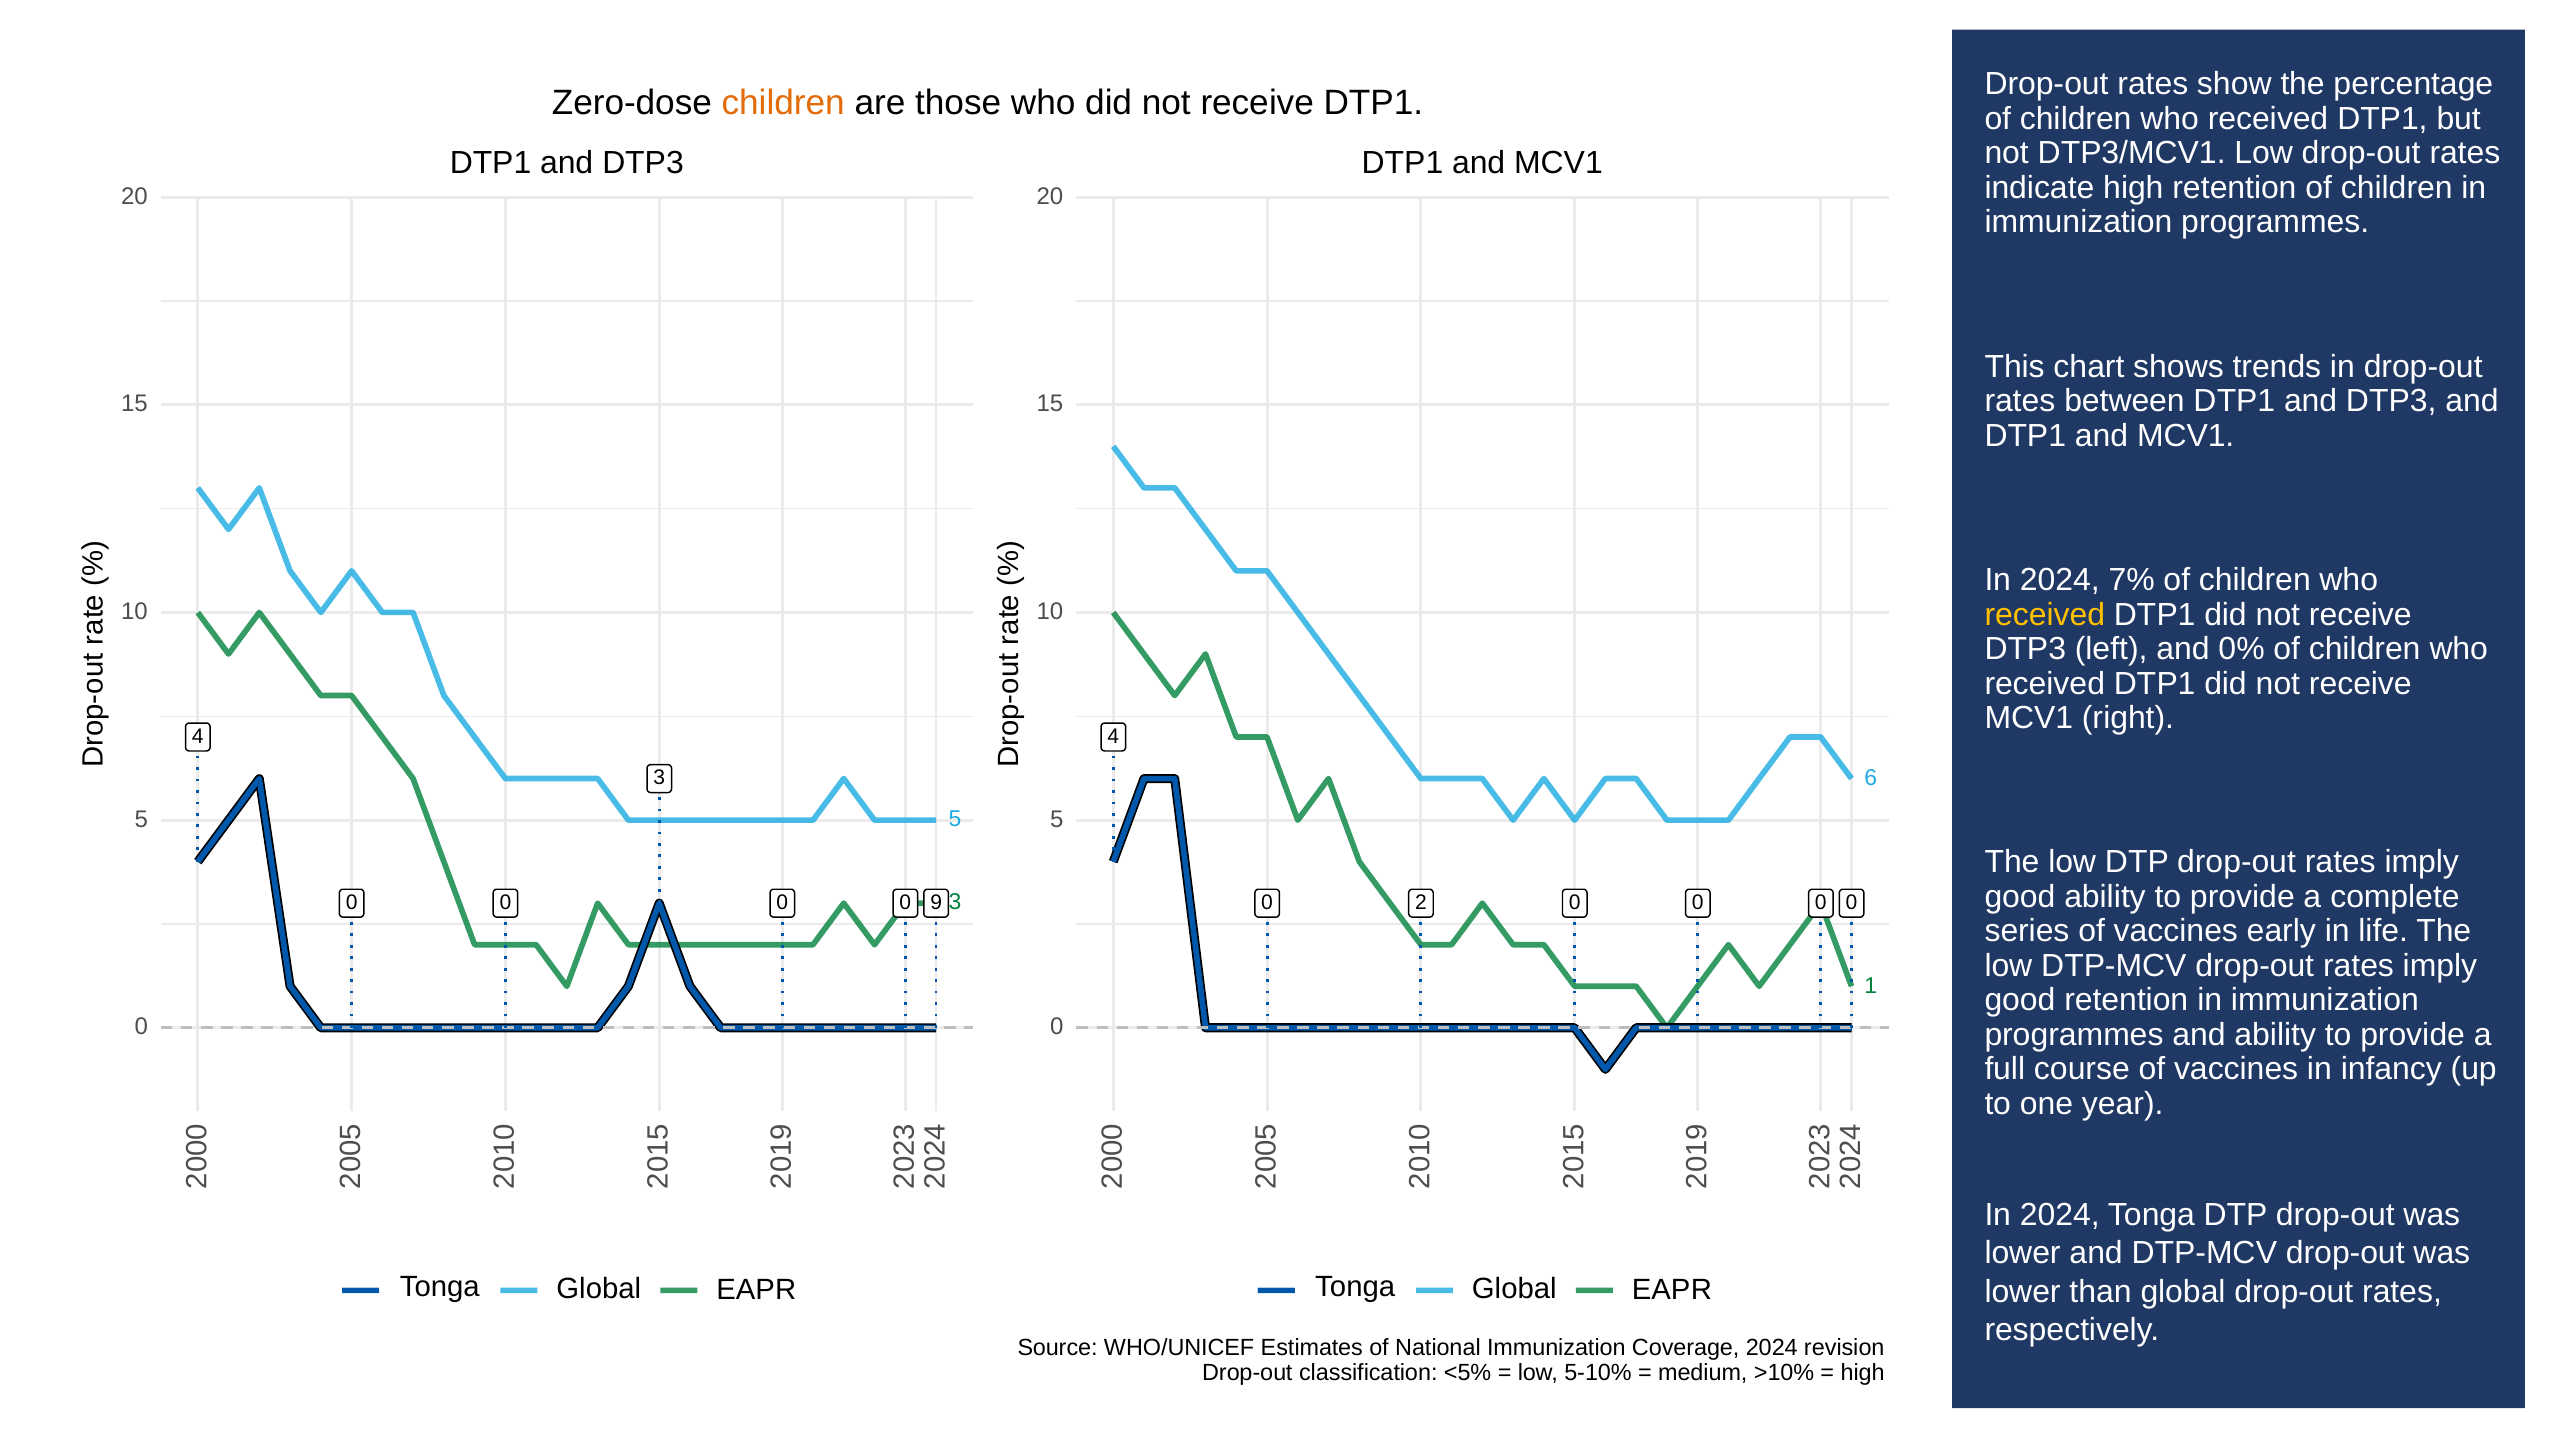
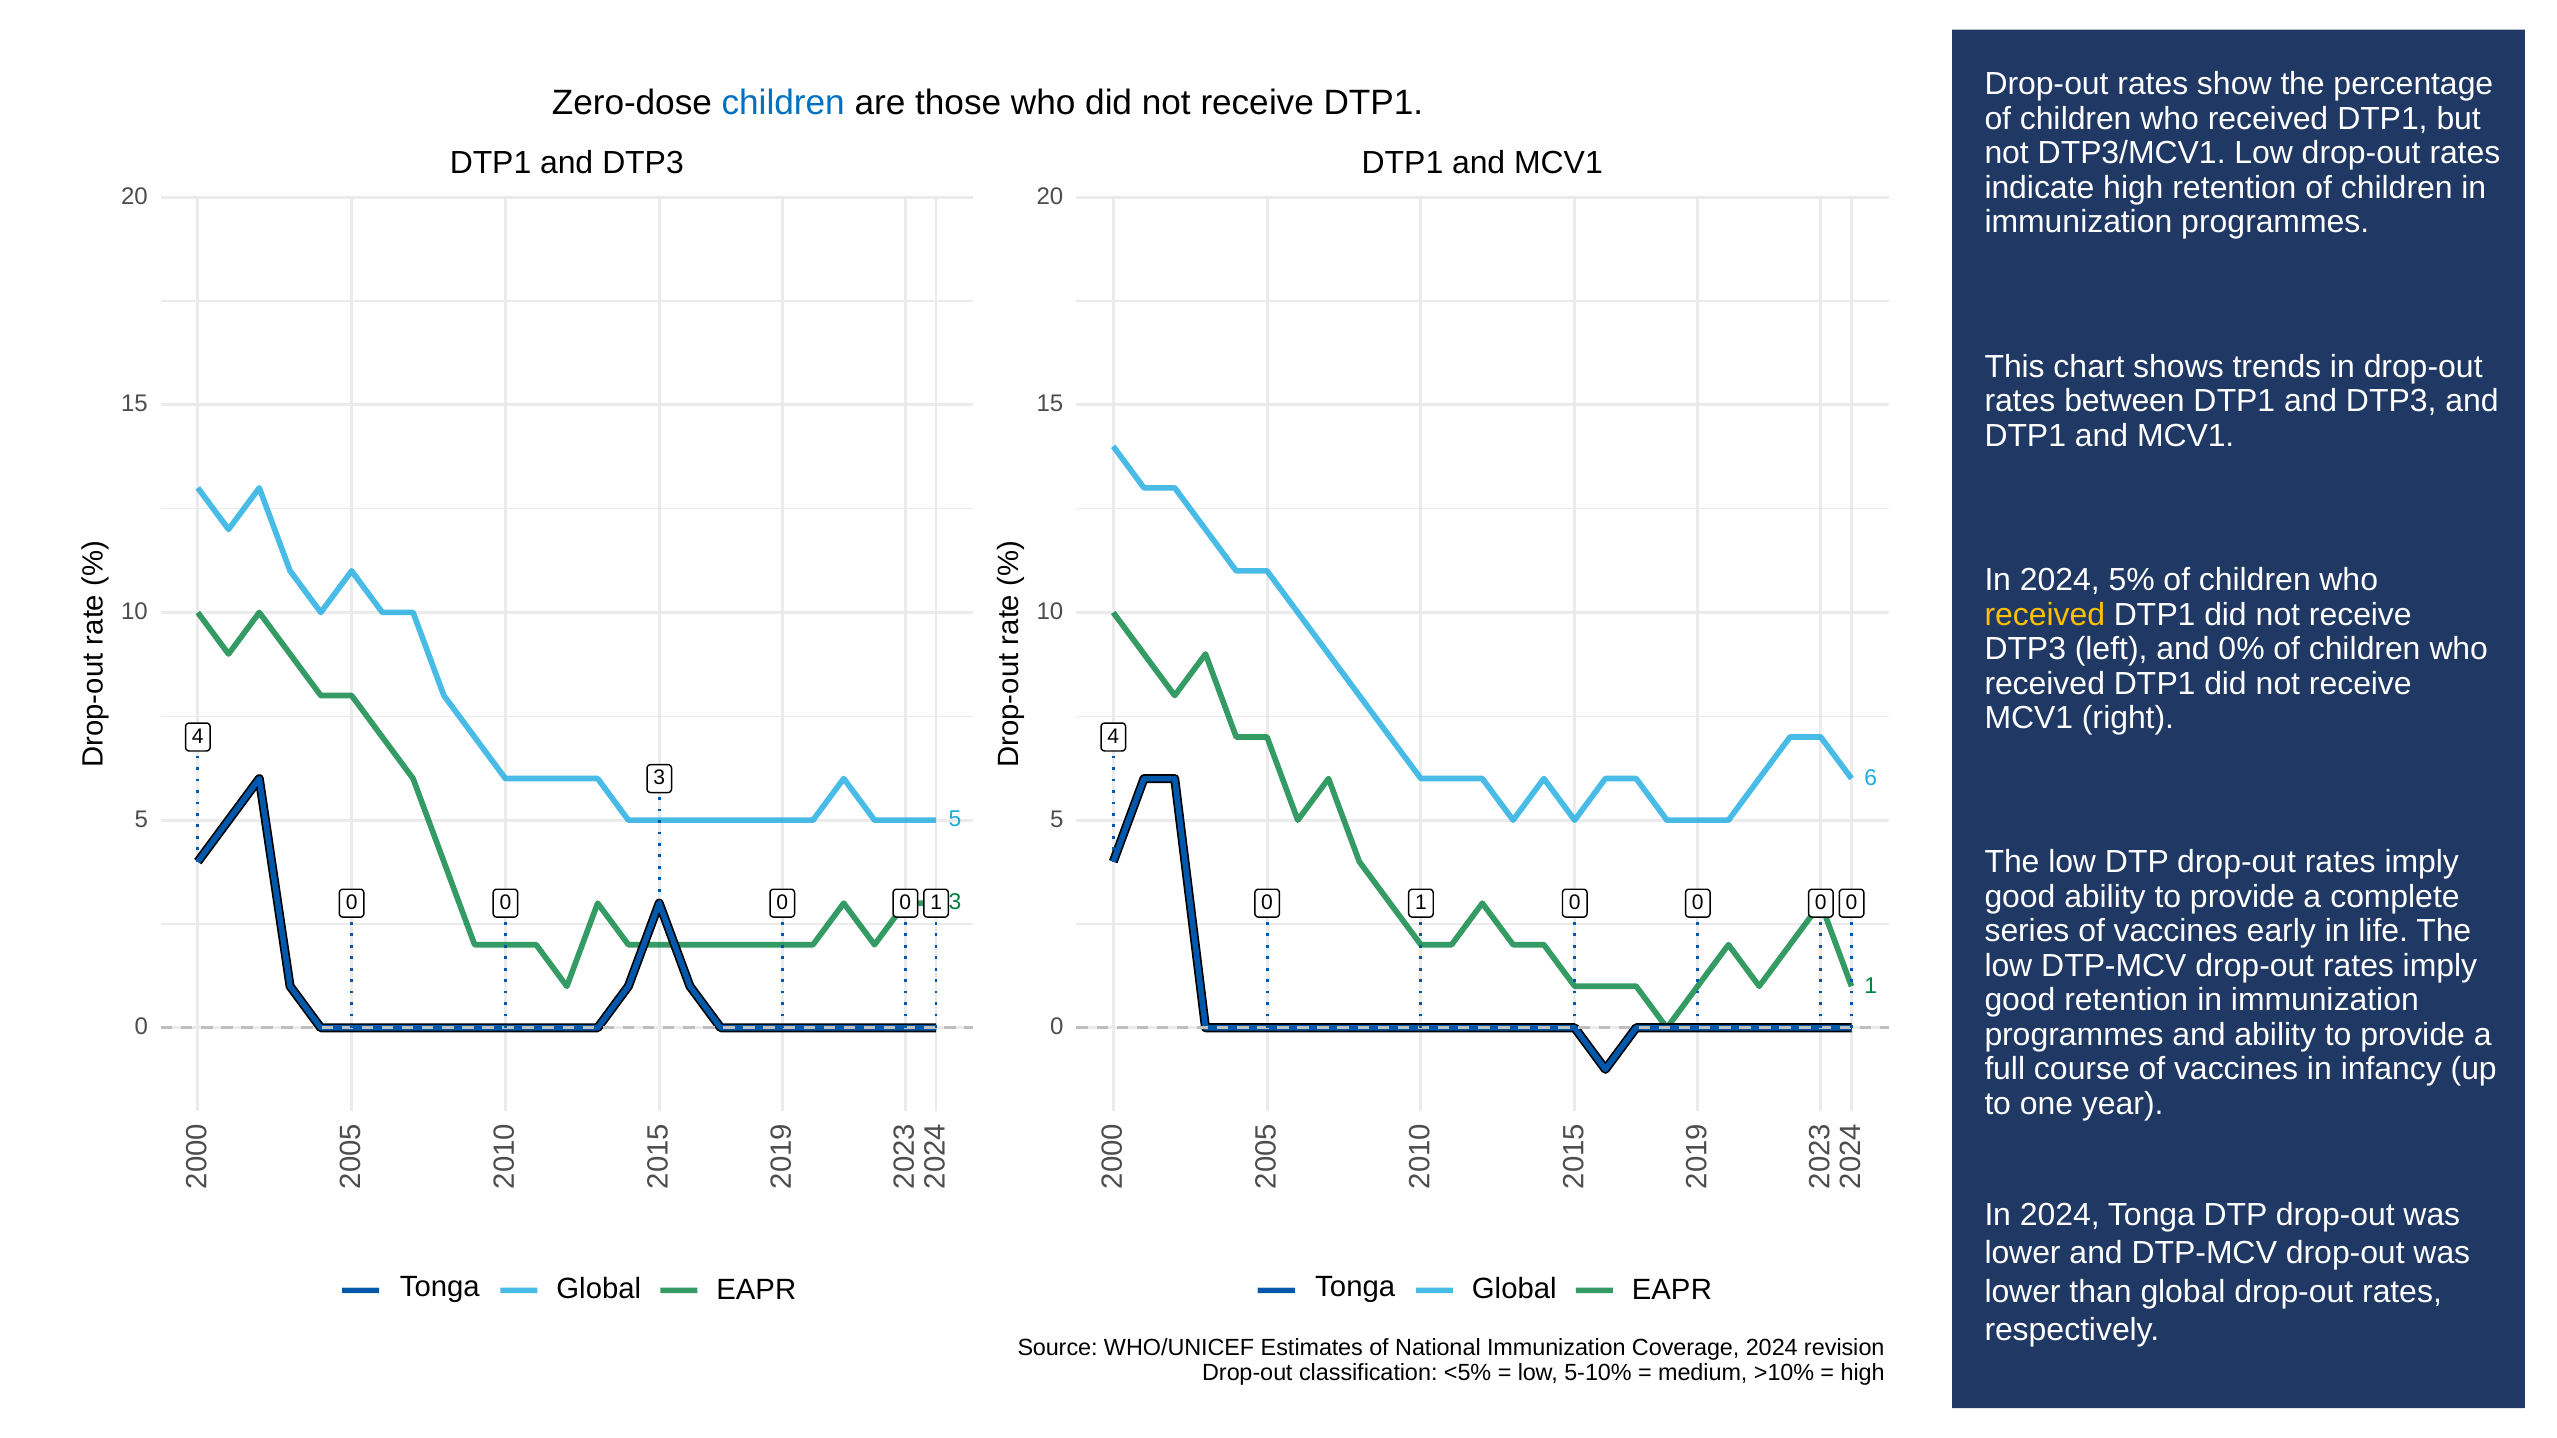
children at (783, 102) colour: orange -> blue
7%: 7% -> 5%
0 0 9: 9 -> 1
2 at (1421, 903): 2 -> 1
